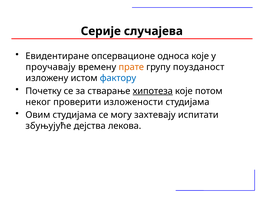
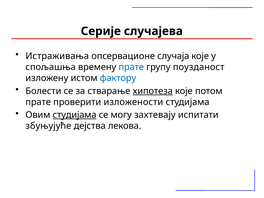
Евидентиране: Евидентиране -> Истраживања
односа: односа -> случаја
проучавају: проучавају -> спољашња
прате at (131, 67) colour: orange -> blue
Почетку: Почетку -> Болести
неког at (38, 102): неког -> прате
студијама at (75, 115) underline: none -> present
